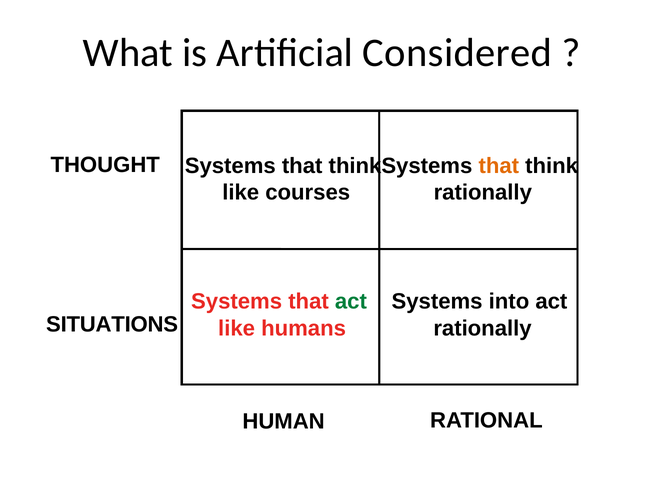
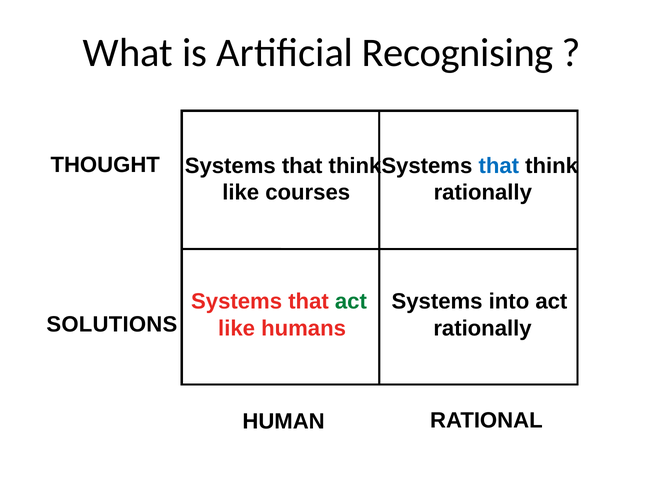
Considered: Considered -> Recognising
that at (499, 166) colour: orange -> blue
SITUATIONS: SITUATIONS -> SOLUTIONS
